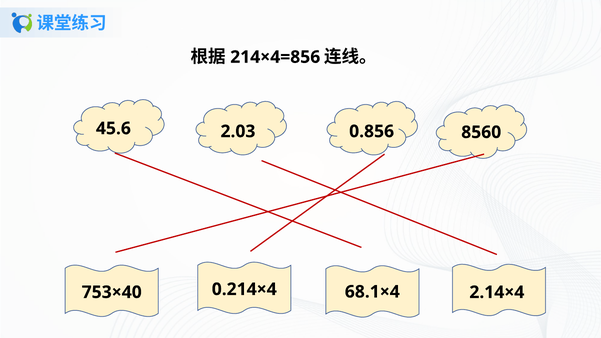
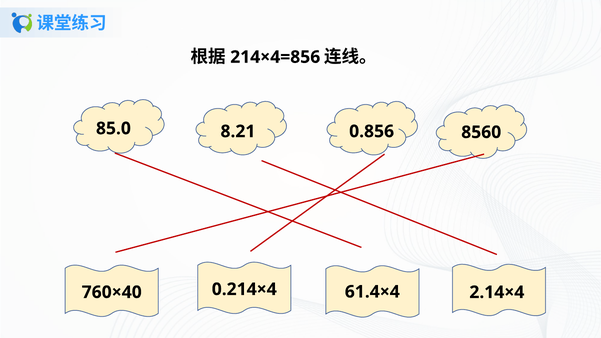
45.6: 45.6 -> 85.0
2.03: 2.03 -> 8.21
753×40: 753×40 -> 760×40
68.1×4: 68.1×4 -> 61.4×4
